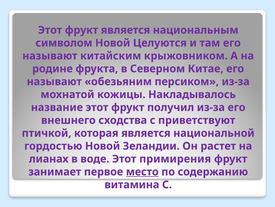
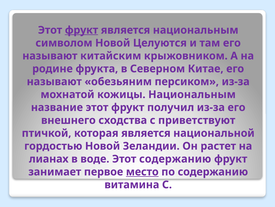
фрукт at (82, 30) underline: none -> present
кожицы Накладывалось: Накладывалось -> Национальным
Этот примирения: примирения -> содержанию
